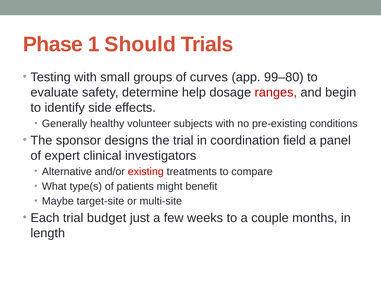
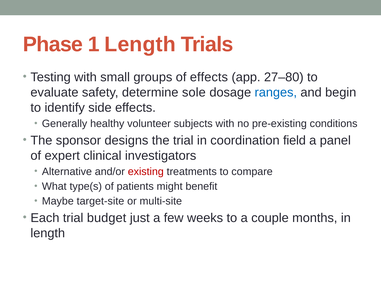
1 Should: Should -> Length
of curves: curves -> effects
99–80: 99–80 -> 27–80
help: help -> sole
ranges colour: red -> blue
